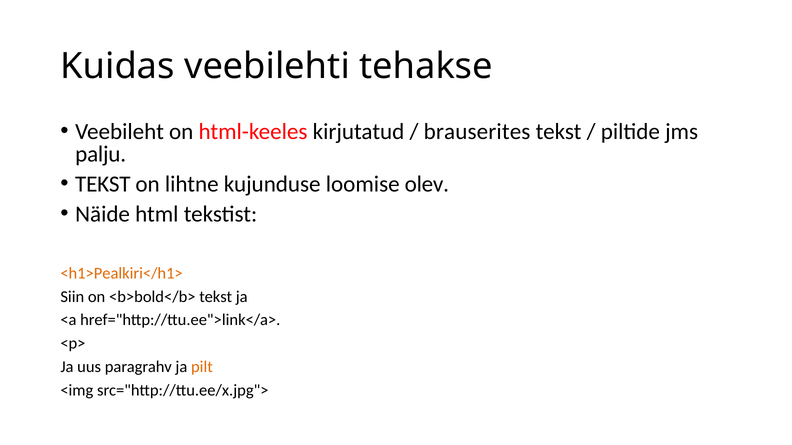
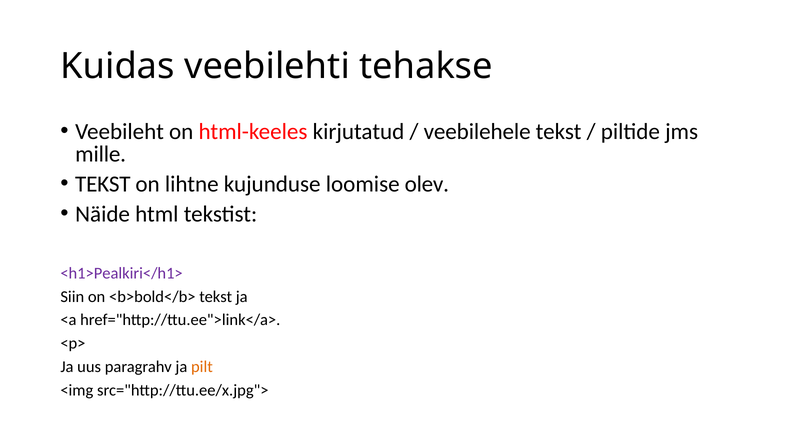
brauserites: brauserites -> veebilehele
palju: palju -> mille
<h1>Pealkiri</h1> colour: orange -> purple
